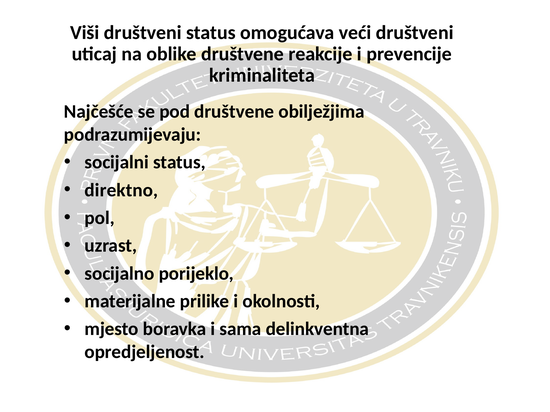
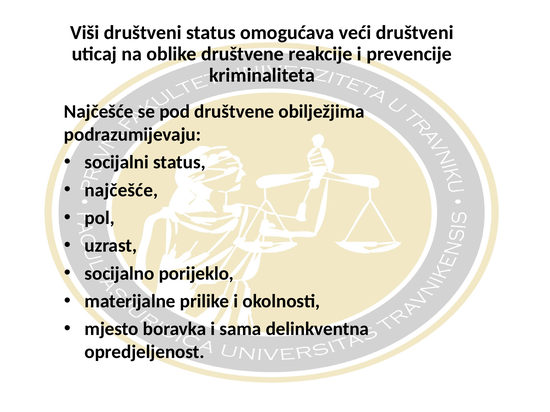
direktno at (121, 190): direktno -> najčešće
